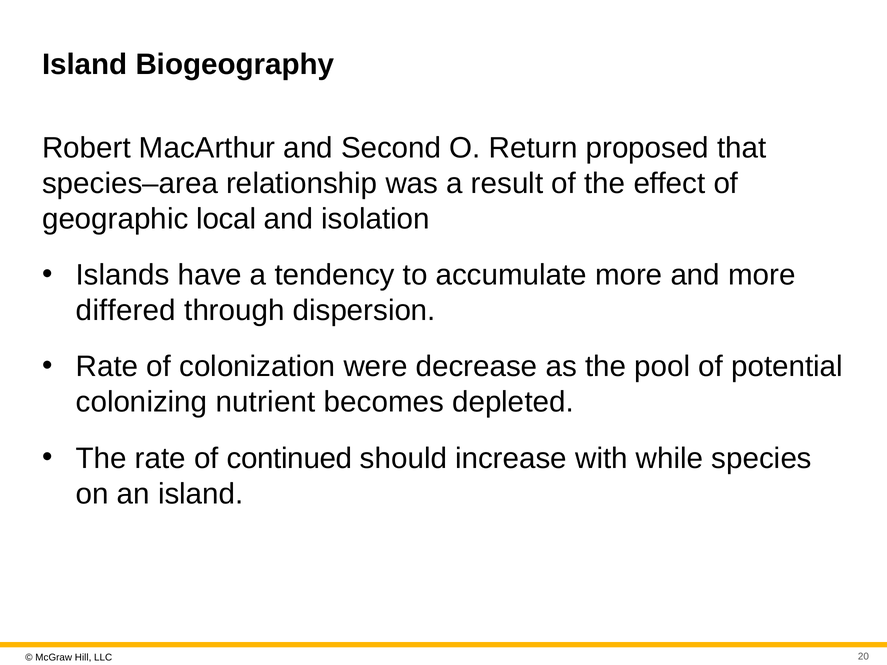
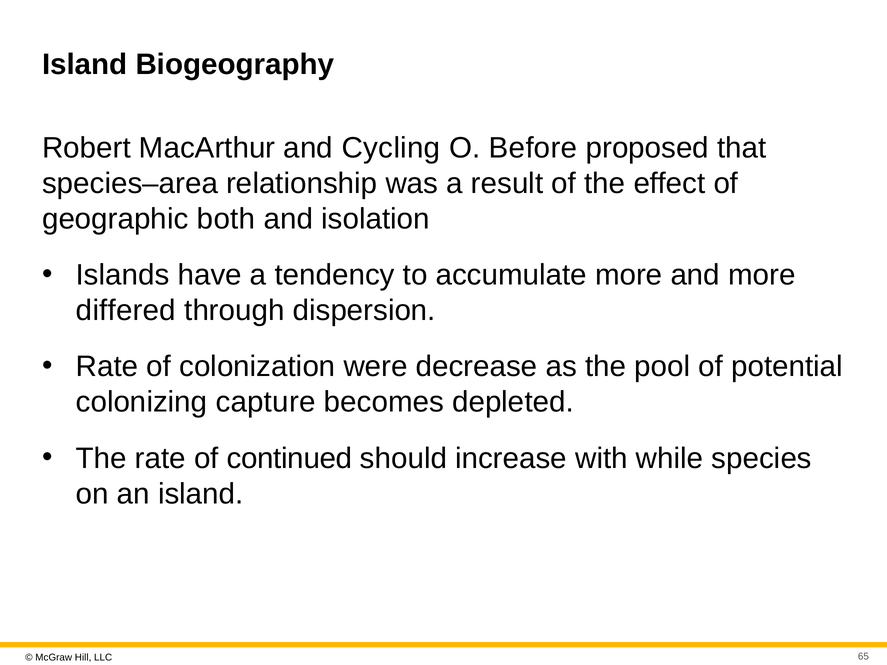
Second: Second -> Cycling
Return: Return -> Before
local: local -> both
nutrient: nutrient -> capture
20: 20 -> 65
